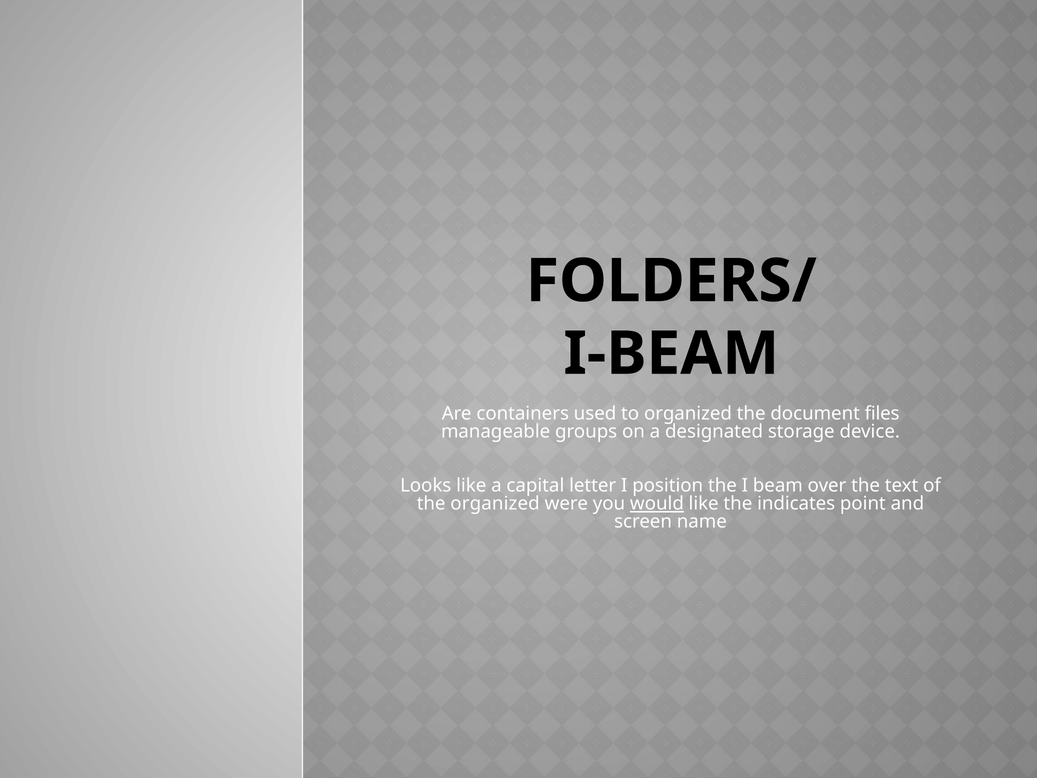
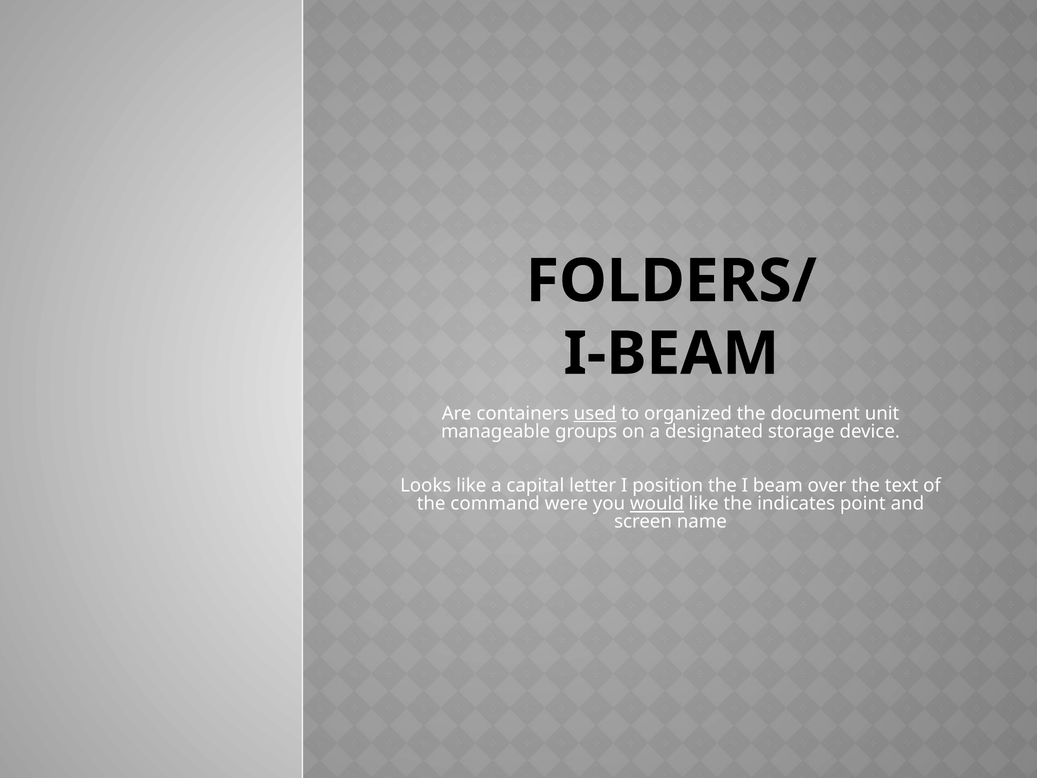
used underline: none -> present
files: files -> unit
the organized: organized -> command
